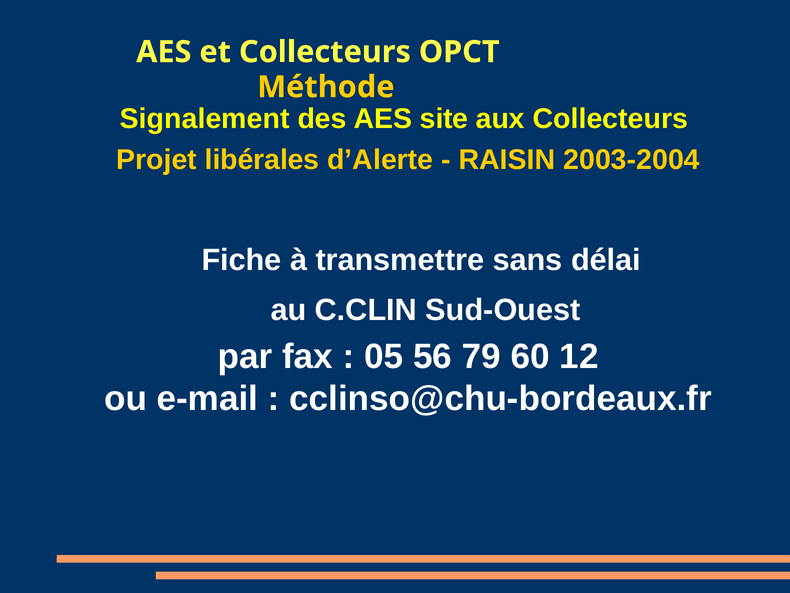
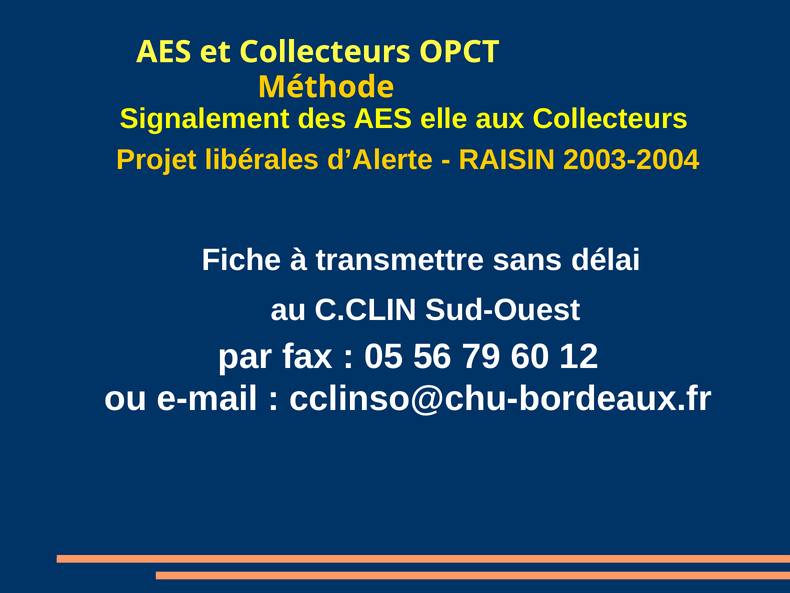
site: site -> elle
